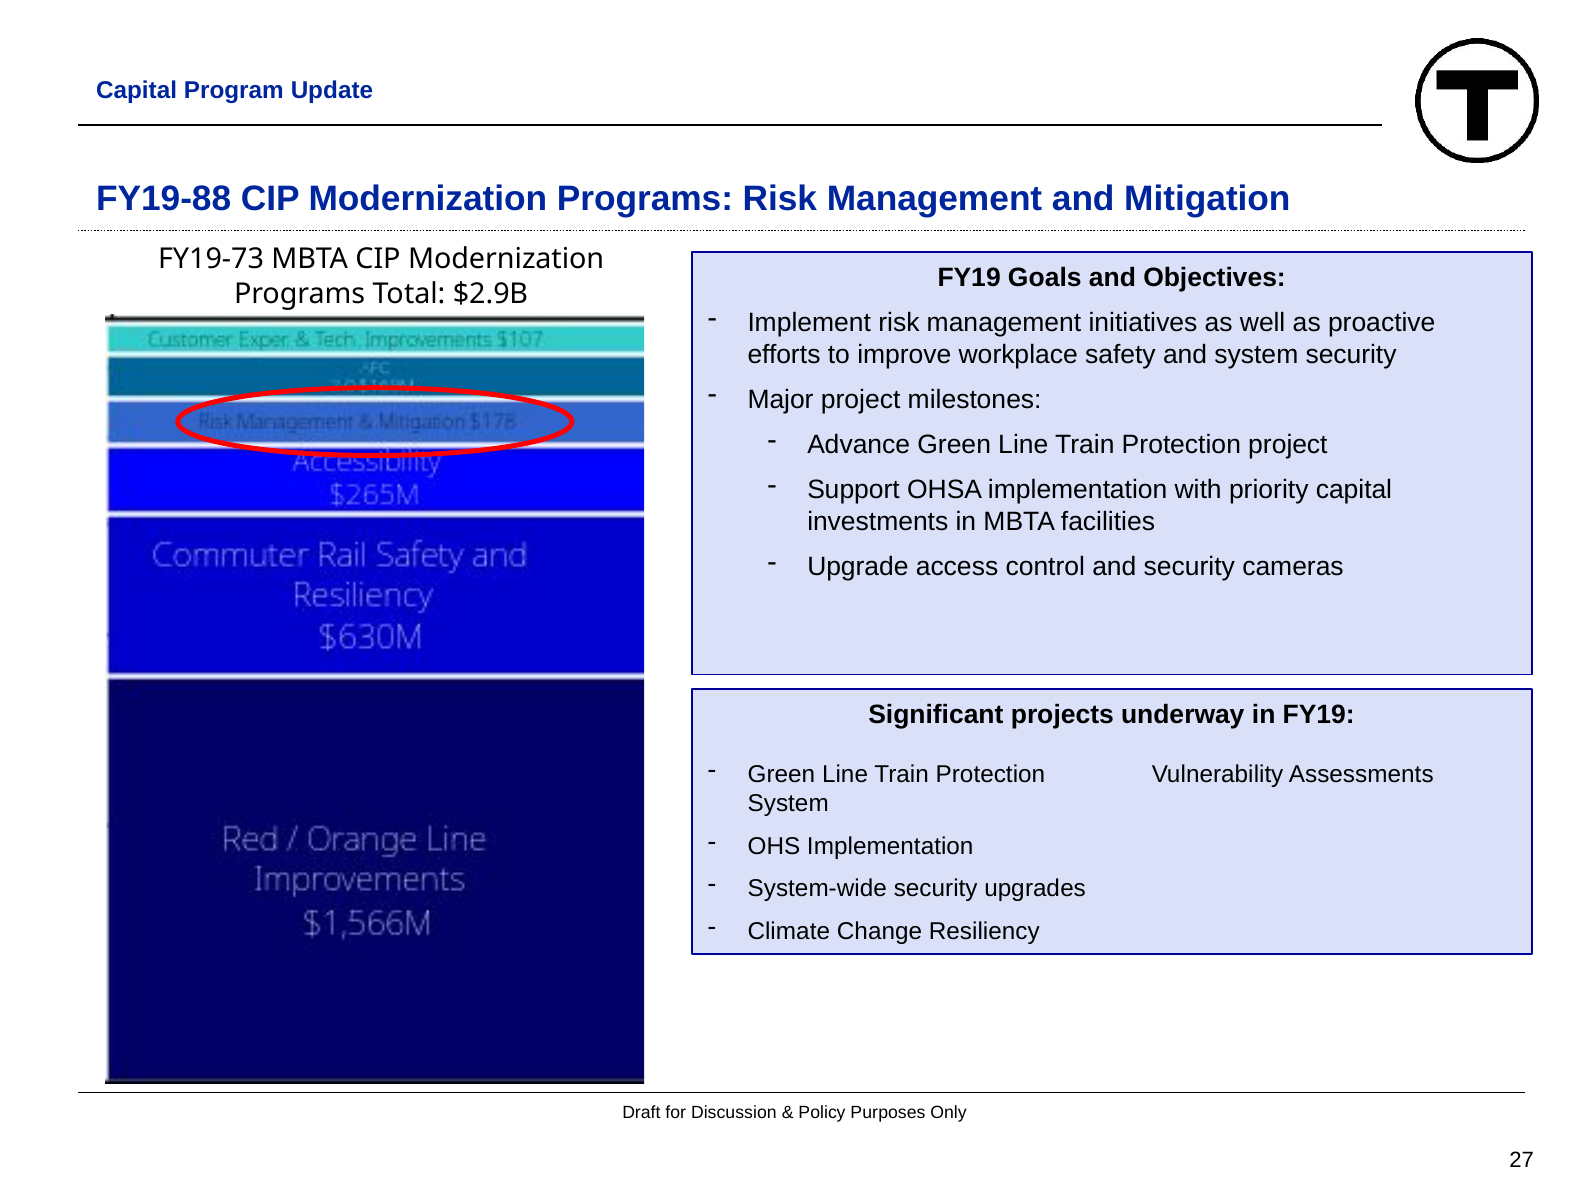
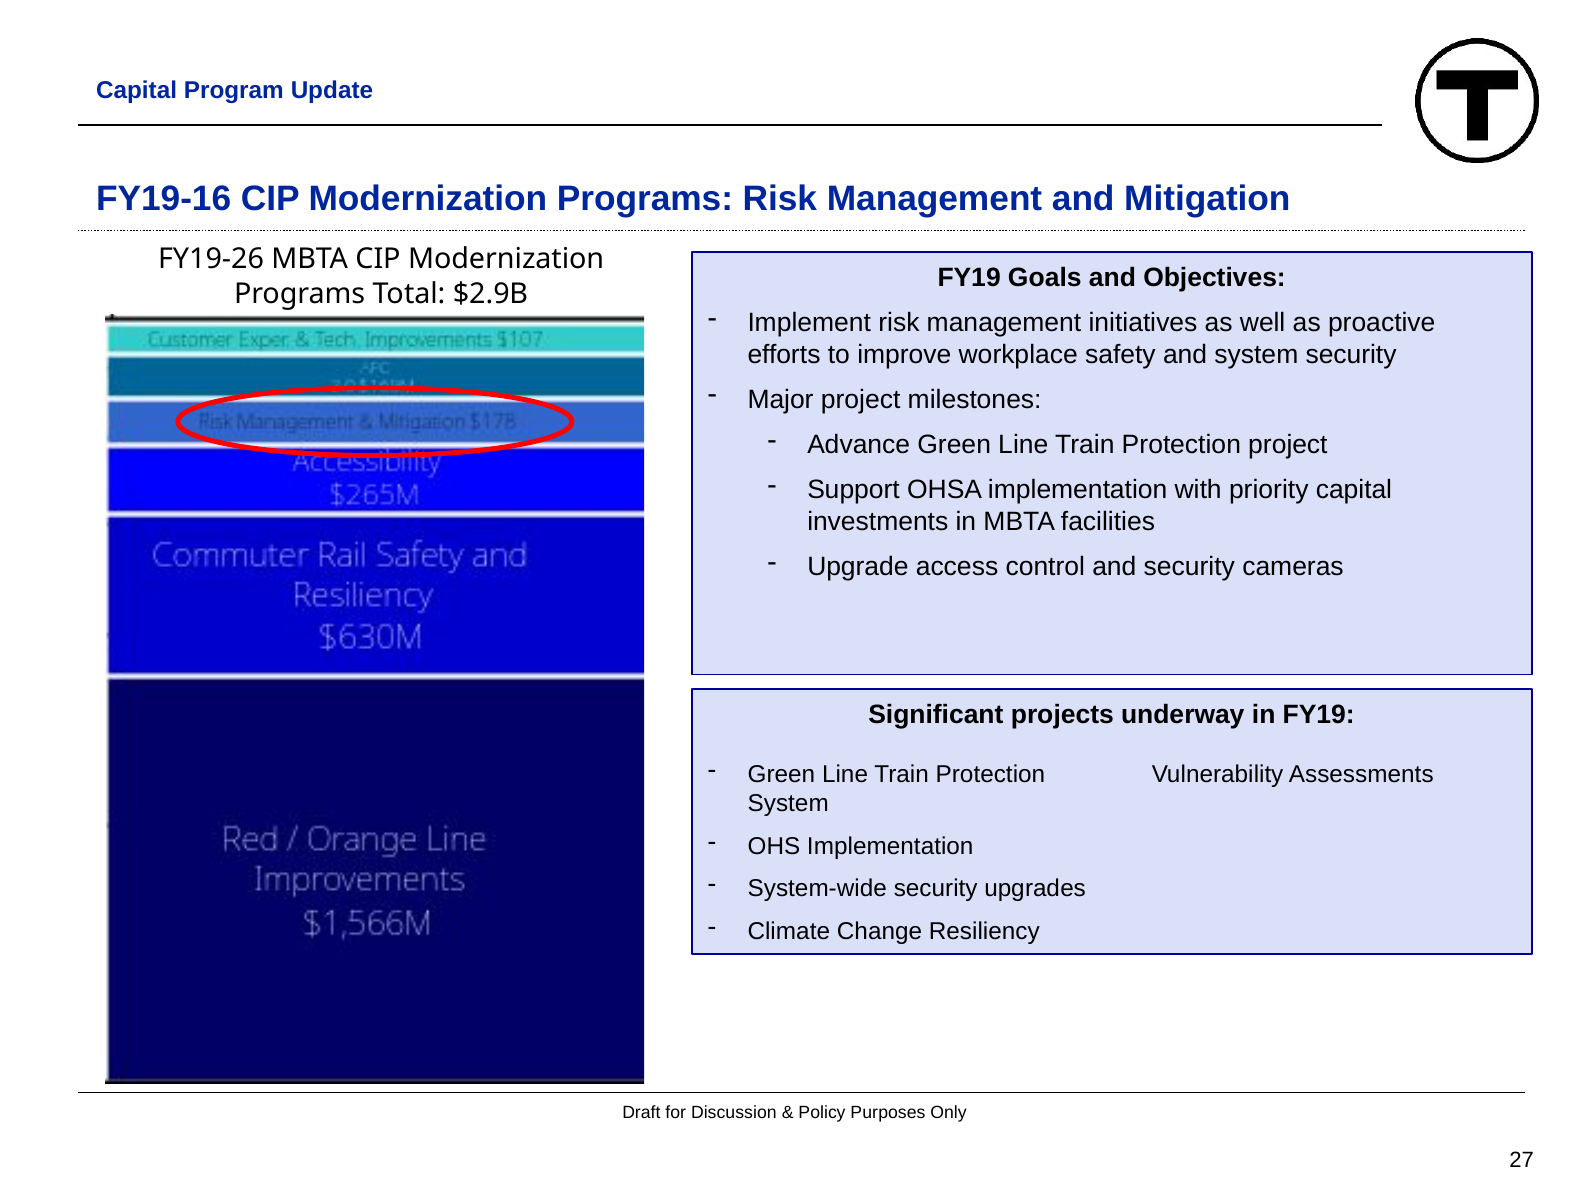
FY19-88: FY19-88 -> FY19-16
FY19-73: FY19-73 -> FY19-26
